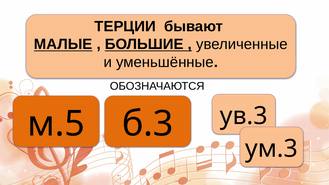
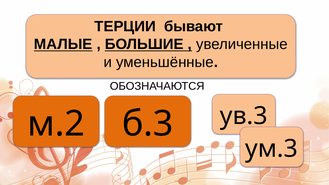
м.5: м.5 -> м.2
